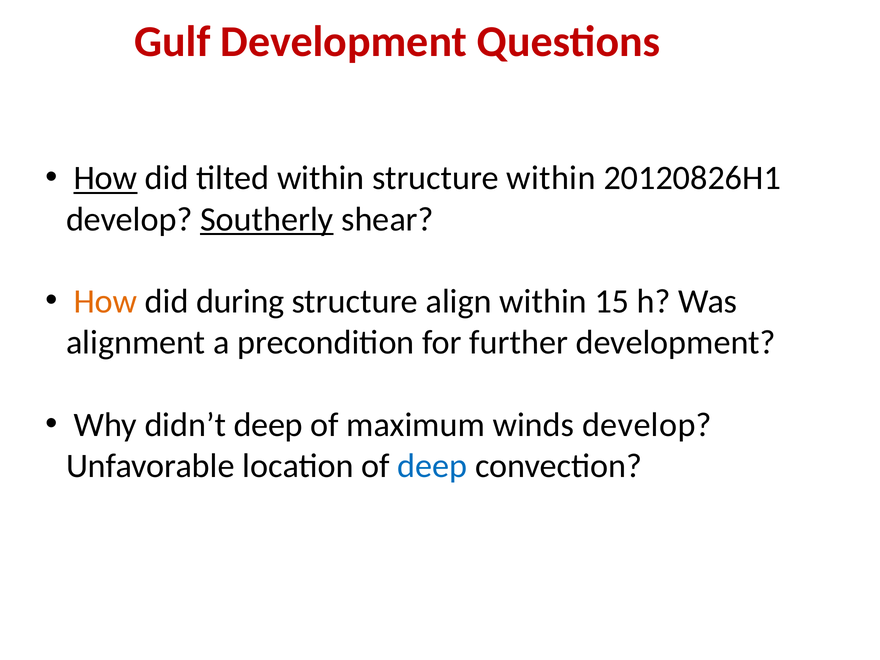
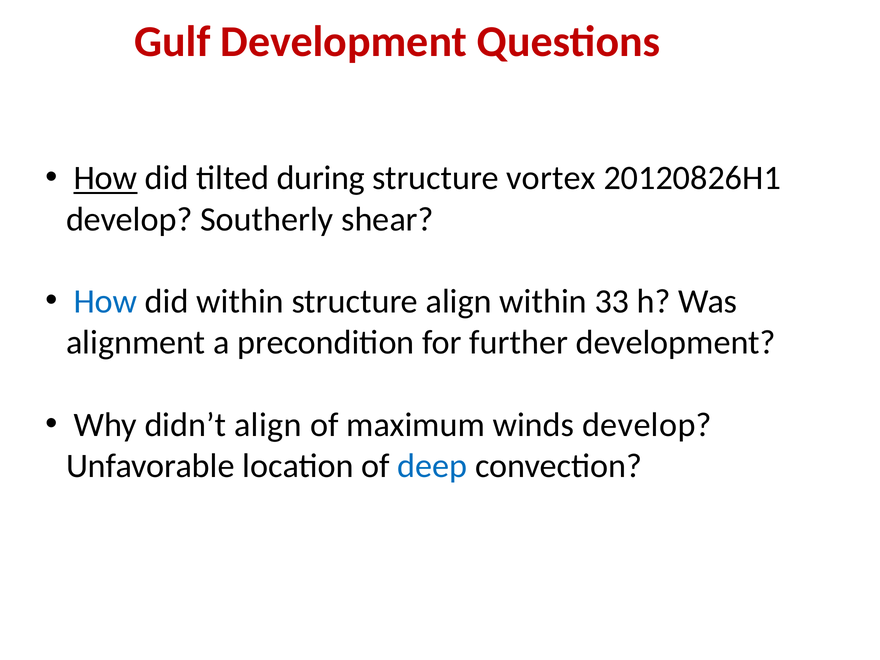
tilted within: within -> during
structure within: within -> vortex
Southerly underline: present -> none
How at (106, 301) colour: orange -> blue
did during: during -> within
15: 15 -> 33
didn’t deep: deep -> align
